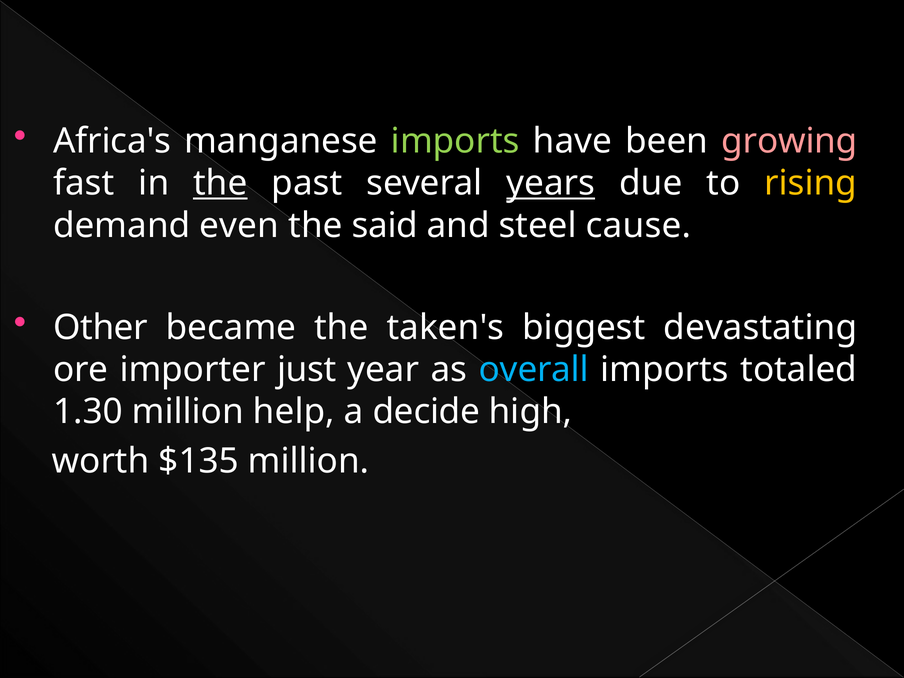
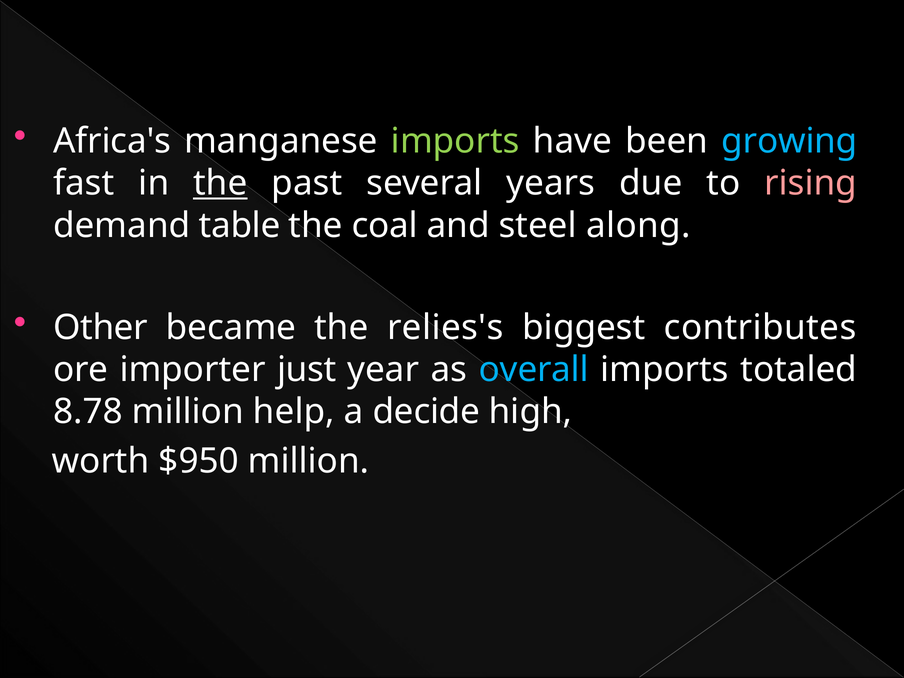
growing colour: pink -> light blue
years underline: present -> none
rising colour: yellow -> pink
even: even -> table
said: said -> coal
cause: cause -> along
taken's: taken's -> relies's
devastating: devastating -> contributes
1.30: 1.30 -> 8.78
$135: $135 -> $950
